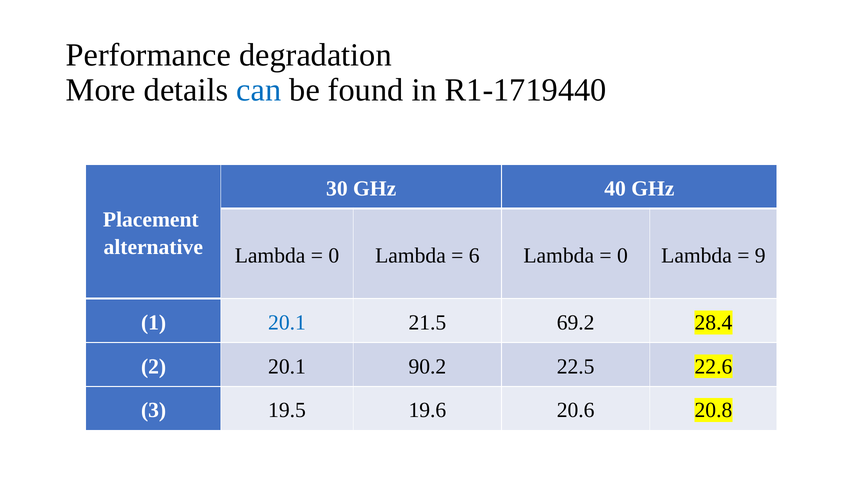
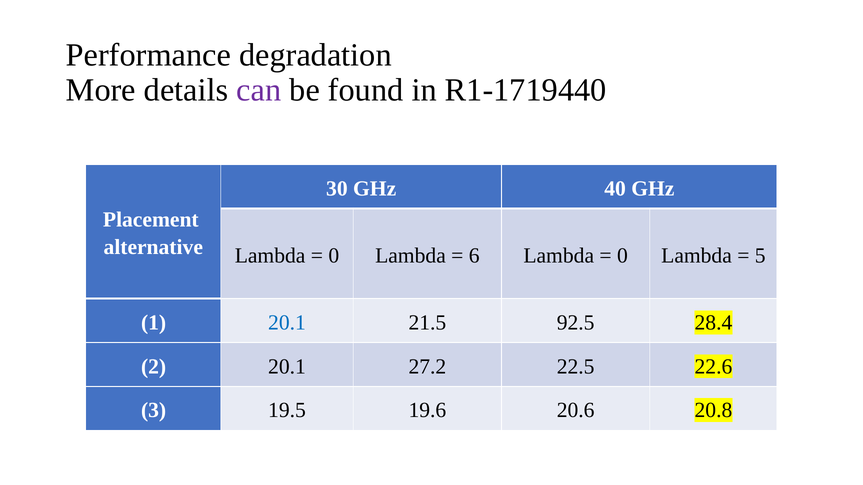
can colour: blue -> purple
9: 9 -> 5
69.2: 69.2 -> 92.5
90.2: 90.2 -> 27.2
